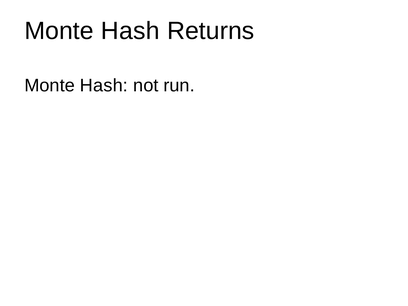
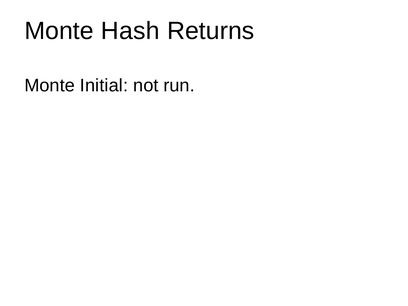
Hash at (104, 86): Hash -> Initial
